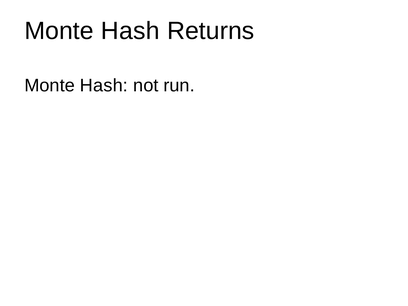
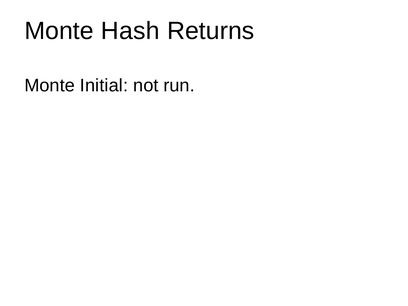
Hash at (104, 86): Hash -> Initial
